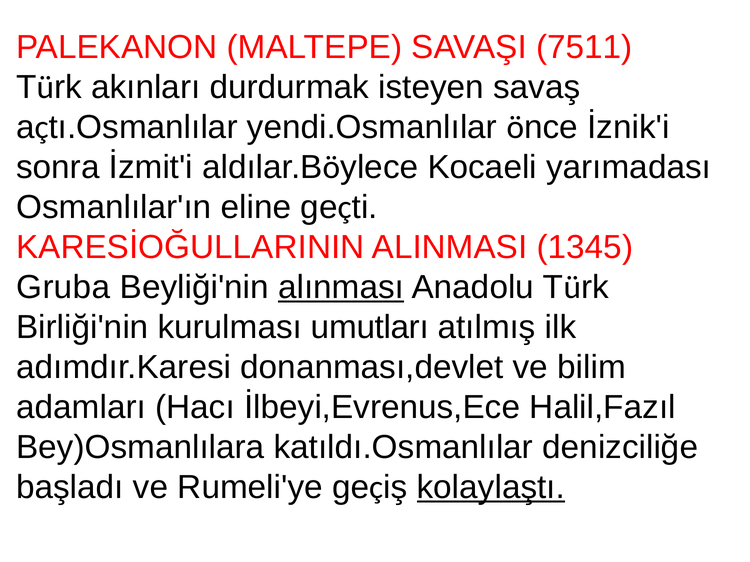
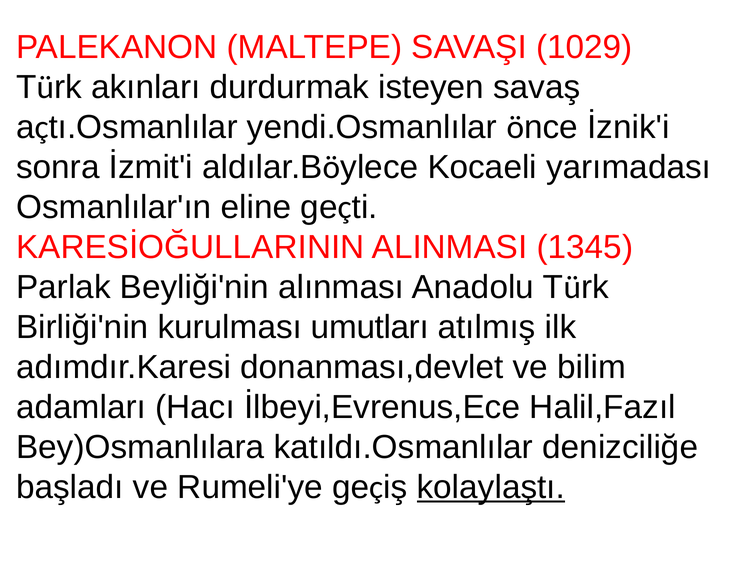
7511: 7511 -> 1029
Gruba: Gruba -> Parlak
alınması underline: present -> none
